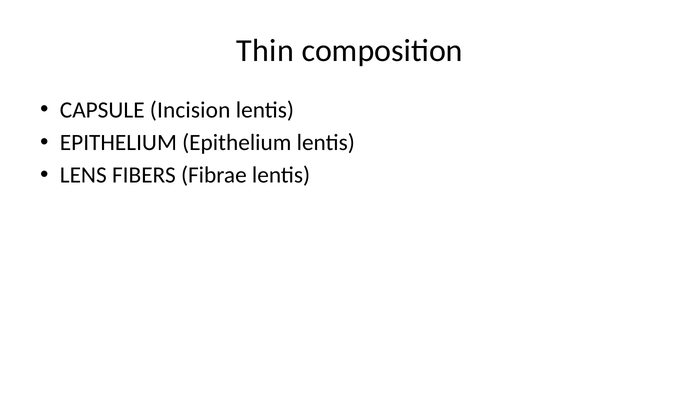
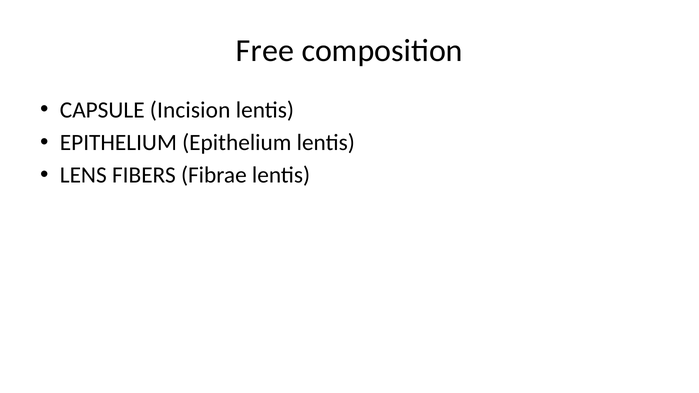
Thin: Thin -> Free
